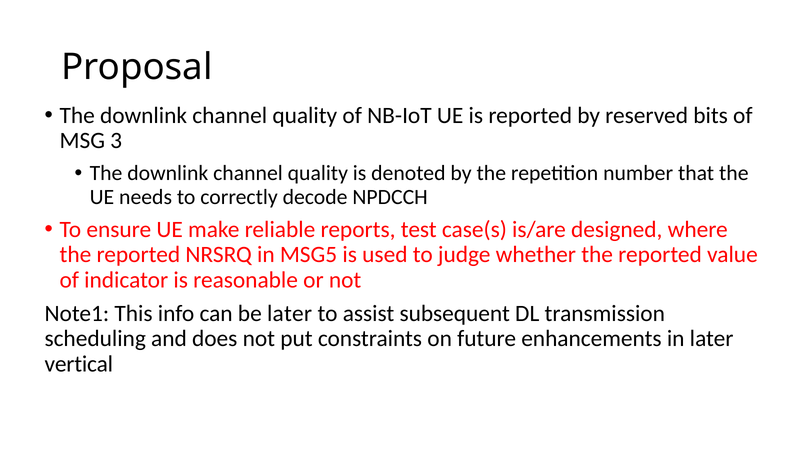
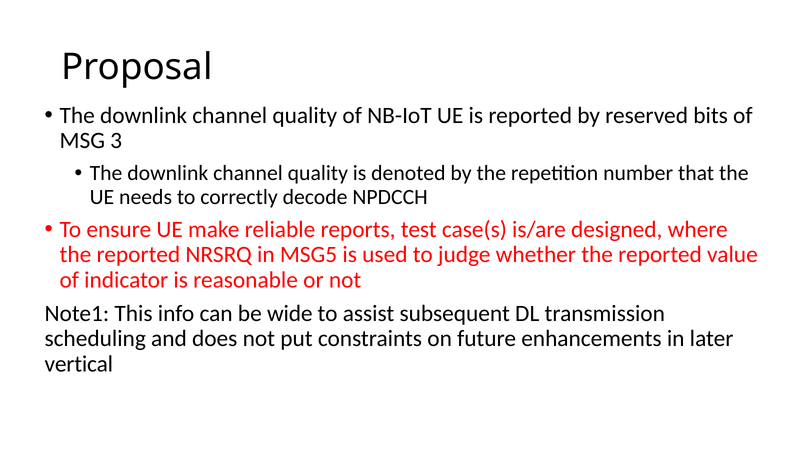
be later: later -> wide
